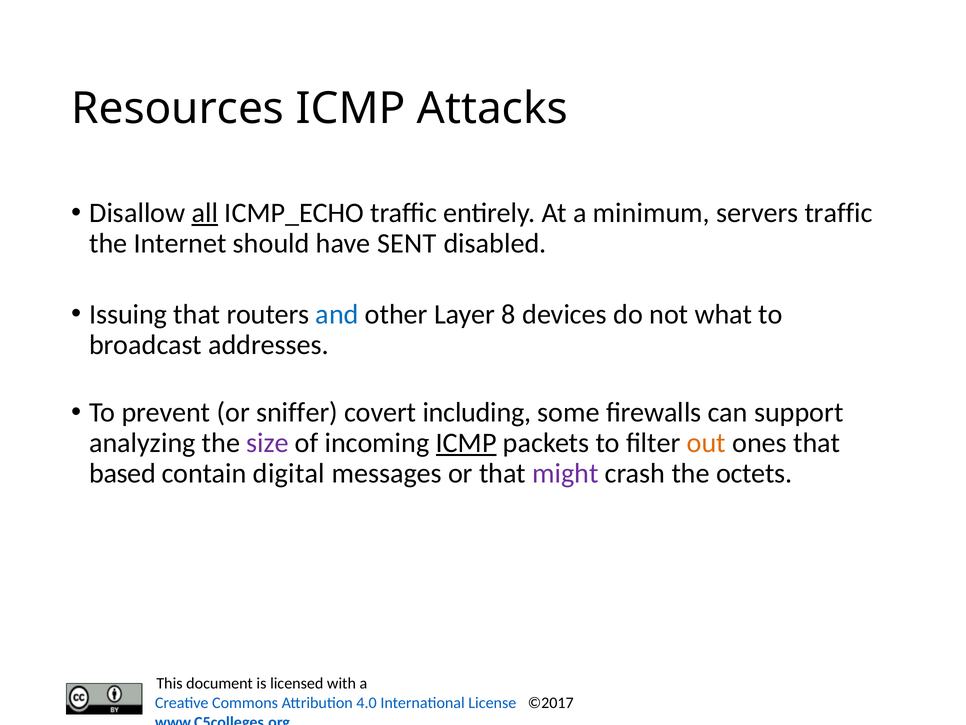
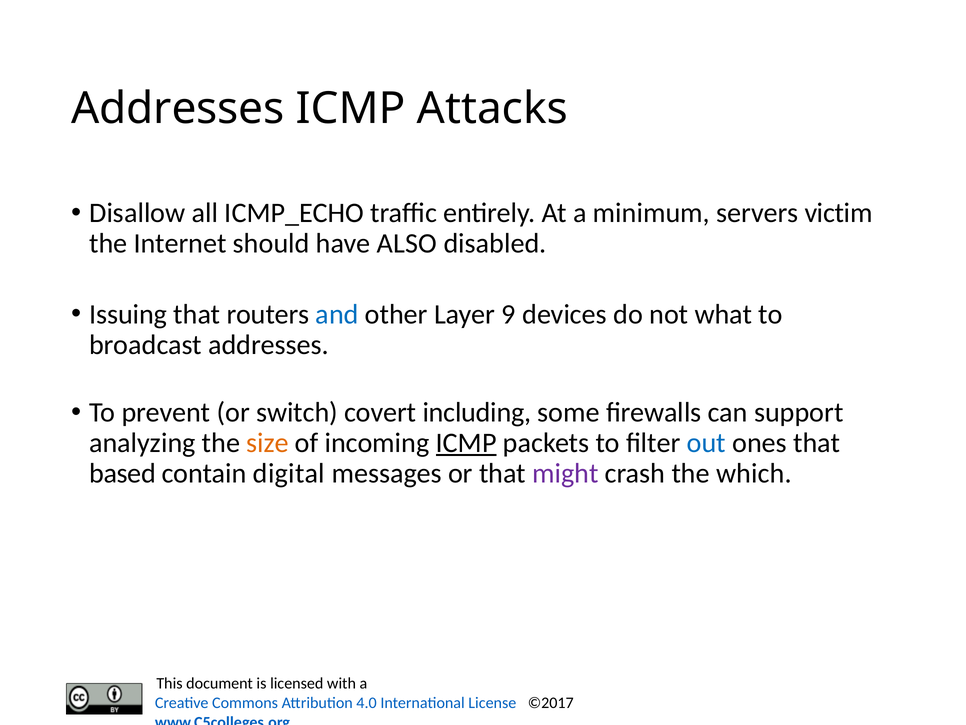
Resources at (178, 108): Resources -> Addresses
all underline: present -> none
servers traffic: traffic -> victim
SENT: SENT -> ALSO
8: 8 -> 9
sniffer: sniffer -> switch
size colour: purple -> orange
out colour: orange -> blue
octets: octets -> which
